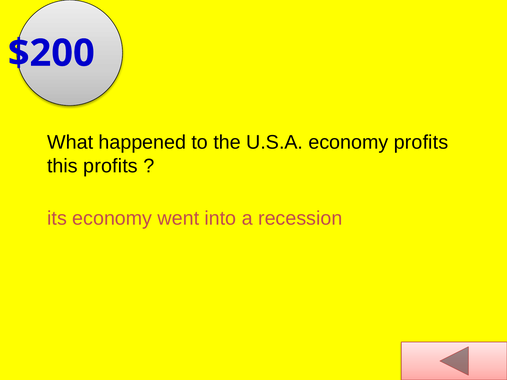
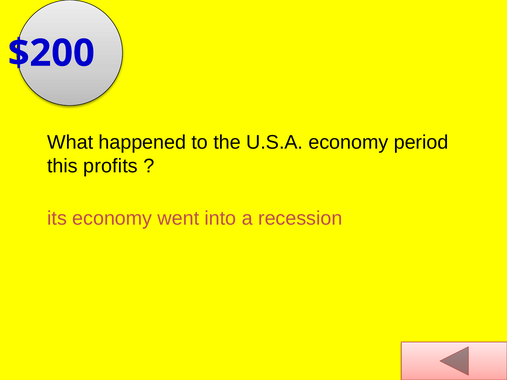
economy profits: profits -> period
